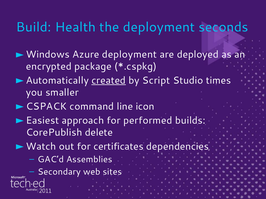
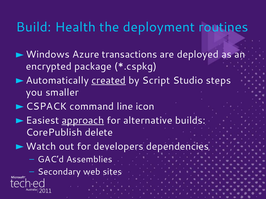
seconds: seconds -> routines
Azure deployment: deployment -> transactions
times: times -> steps
approach underline: none -> present
performed: performed -> alternative
certificates: certificates -> developers
